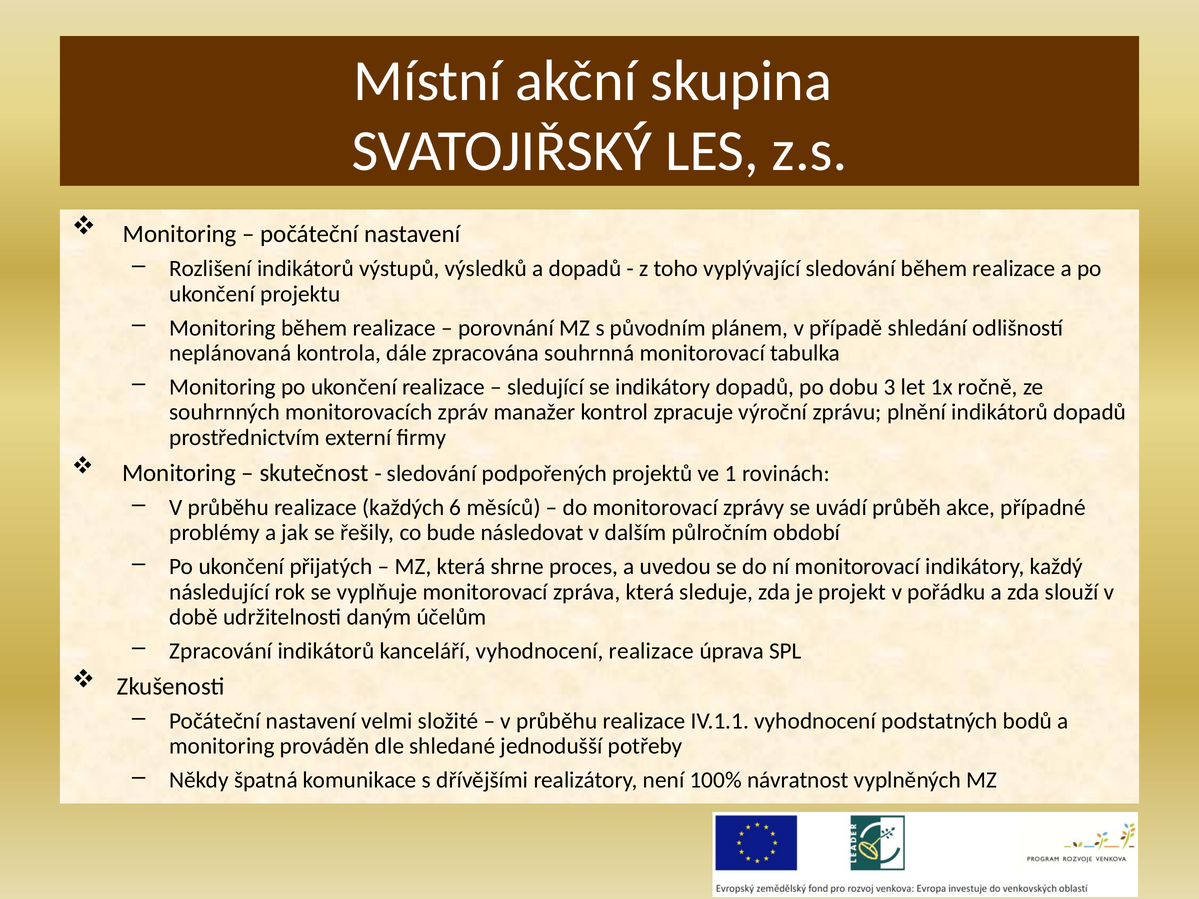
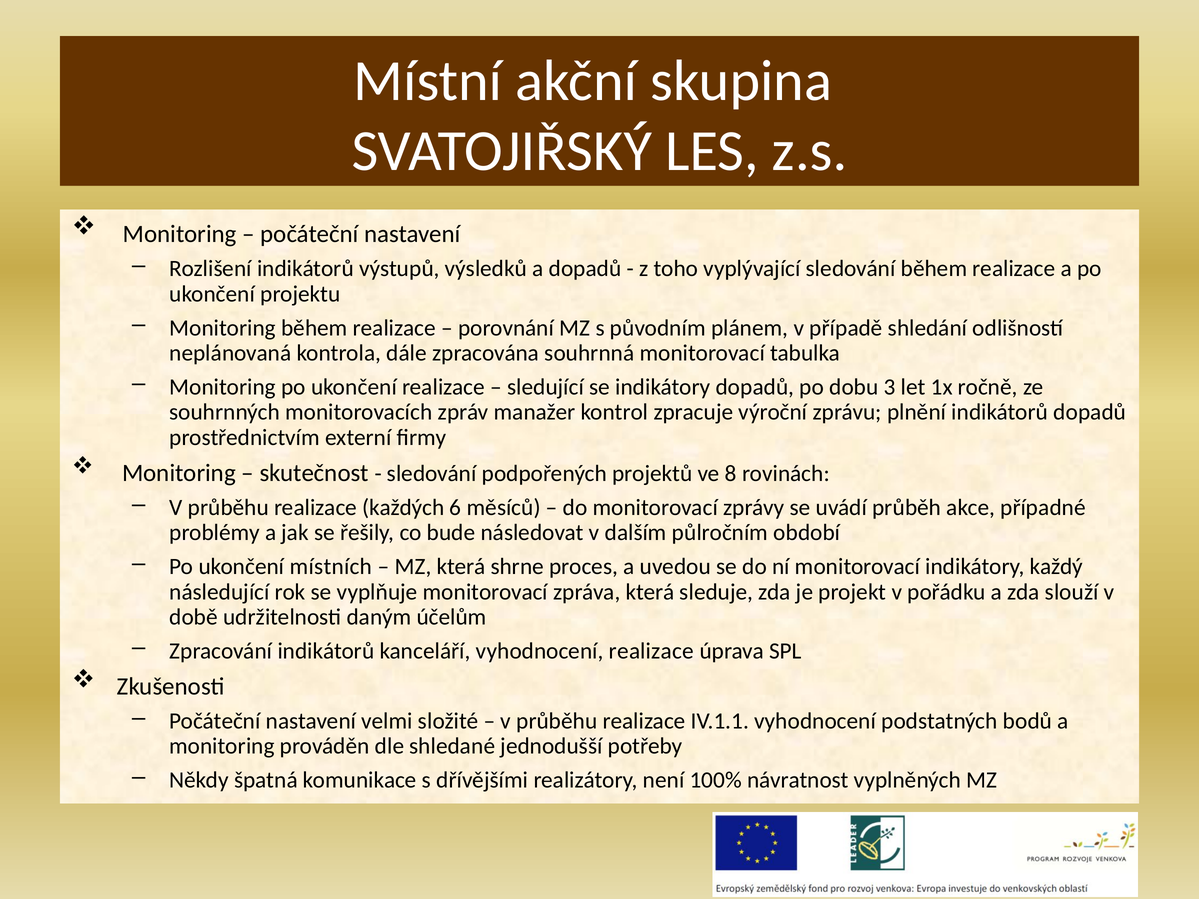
1: 1 -> 8
přijatých: přijatých -> místních
